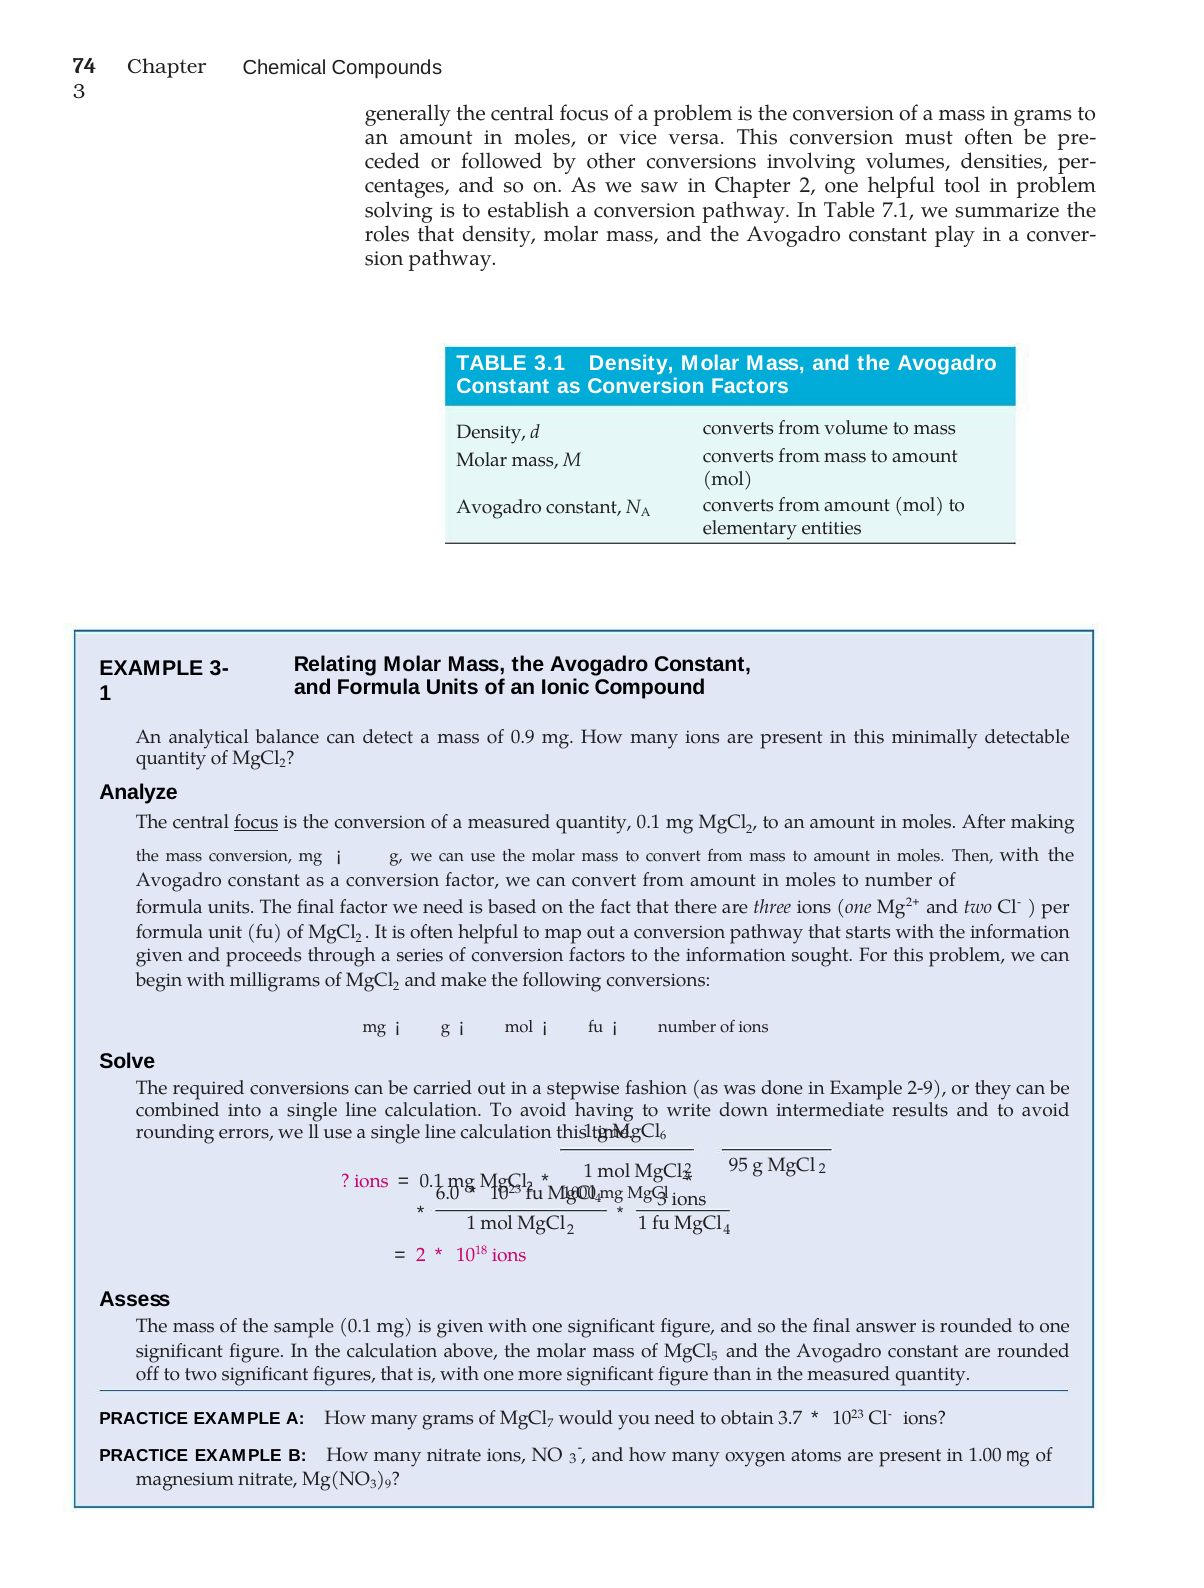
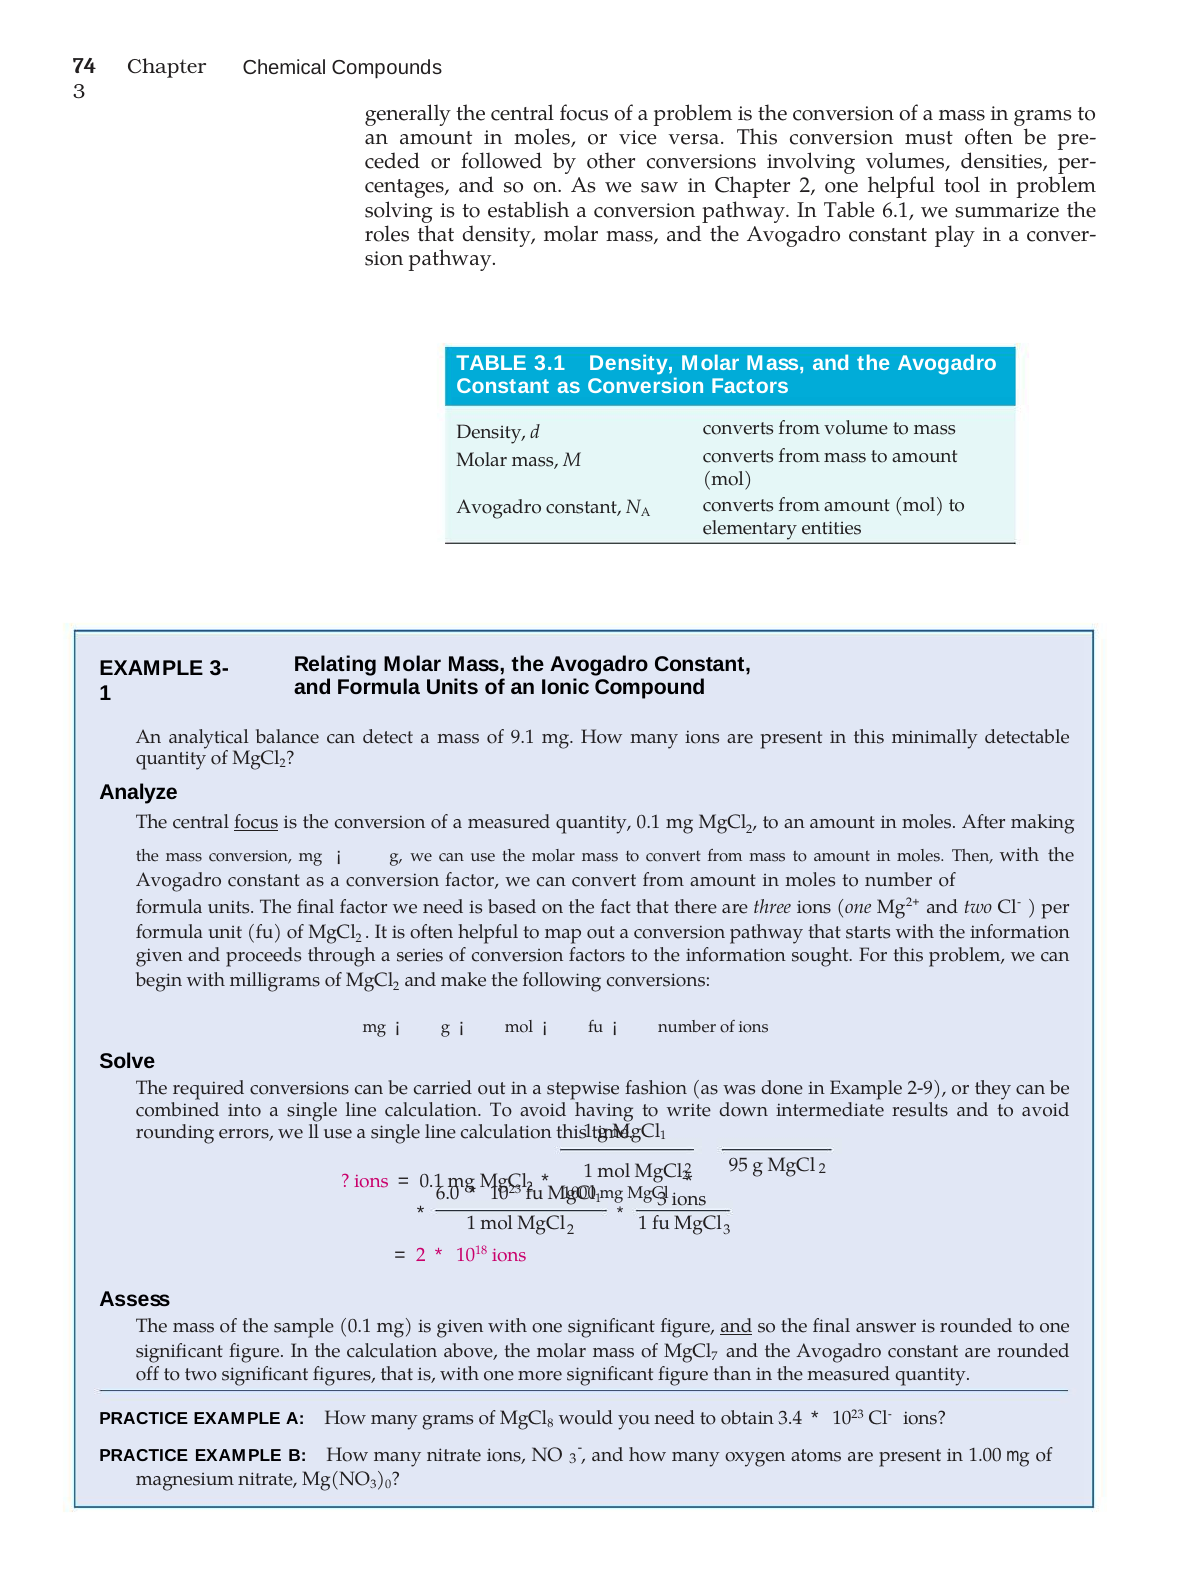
7.1: 7.1 -> 6.1
0.9: 0.9 -> 9.1
6 at (663, 1135): 6 -> 1
4 at (598, 1198): 4 -> 1
2 4: 4 -> 3
and at (736, 1326) underline: none -> present
5: 5 -> 7
7: 7 -> 8
3.7: 3.7 -> 3.4
9: 9 -> 0
